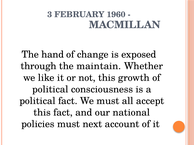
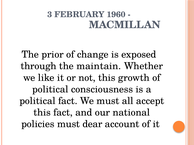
hand: hand -> prior
next: next -> dear
